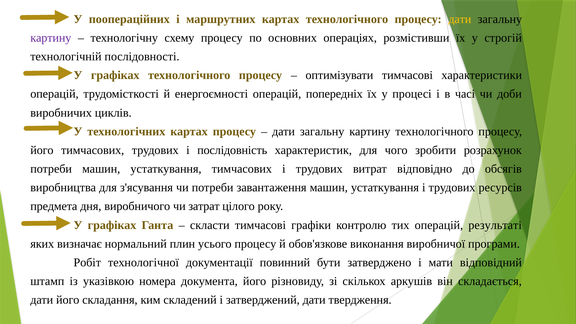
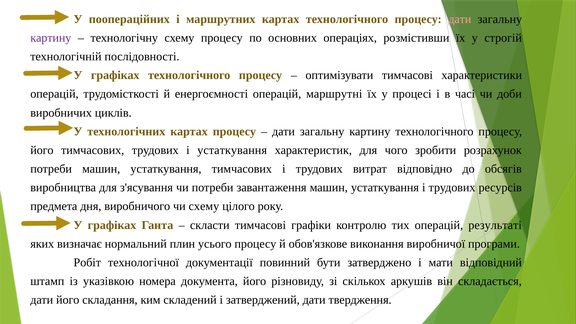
дати at (460, 19) colour: yellow -> pink
попередніх: попередніх -> маршрутні
і послідовність: послідовність -> устаткування
чи затрат: затрат -> схему
